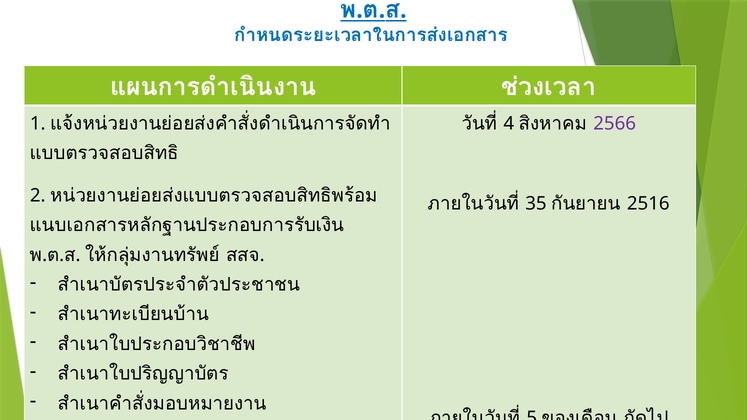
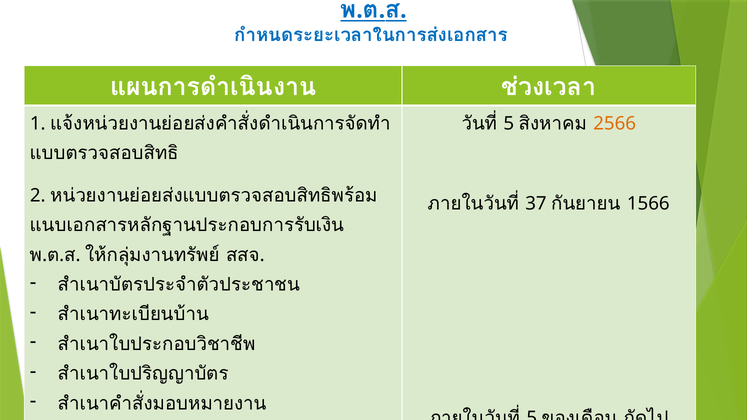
4 at (509, 123): 4 -> 5
2566 colour: purple -> orange
35: 35 -> 37
2516: 2516 -> 1566
